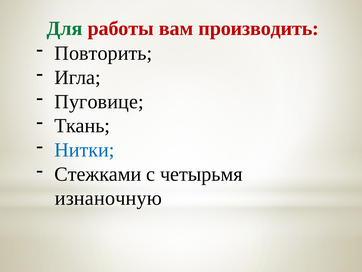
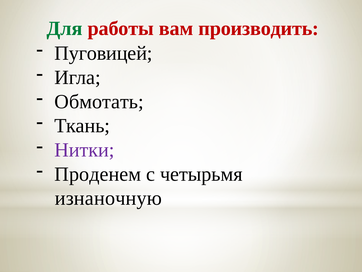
Повторить: Повторить -> Пуговицей
Пуговице: Пуговице -> Обмотать
Нитки colour: blue -> purple
Стежками: Стежками -> Проденем
